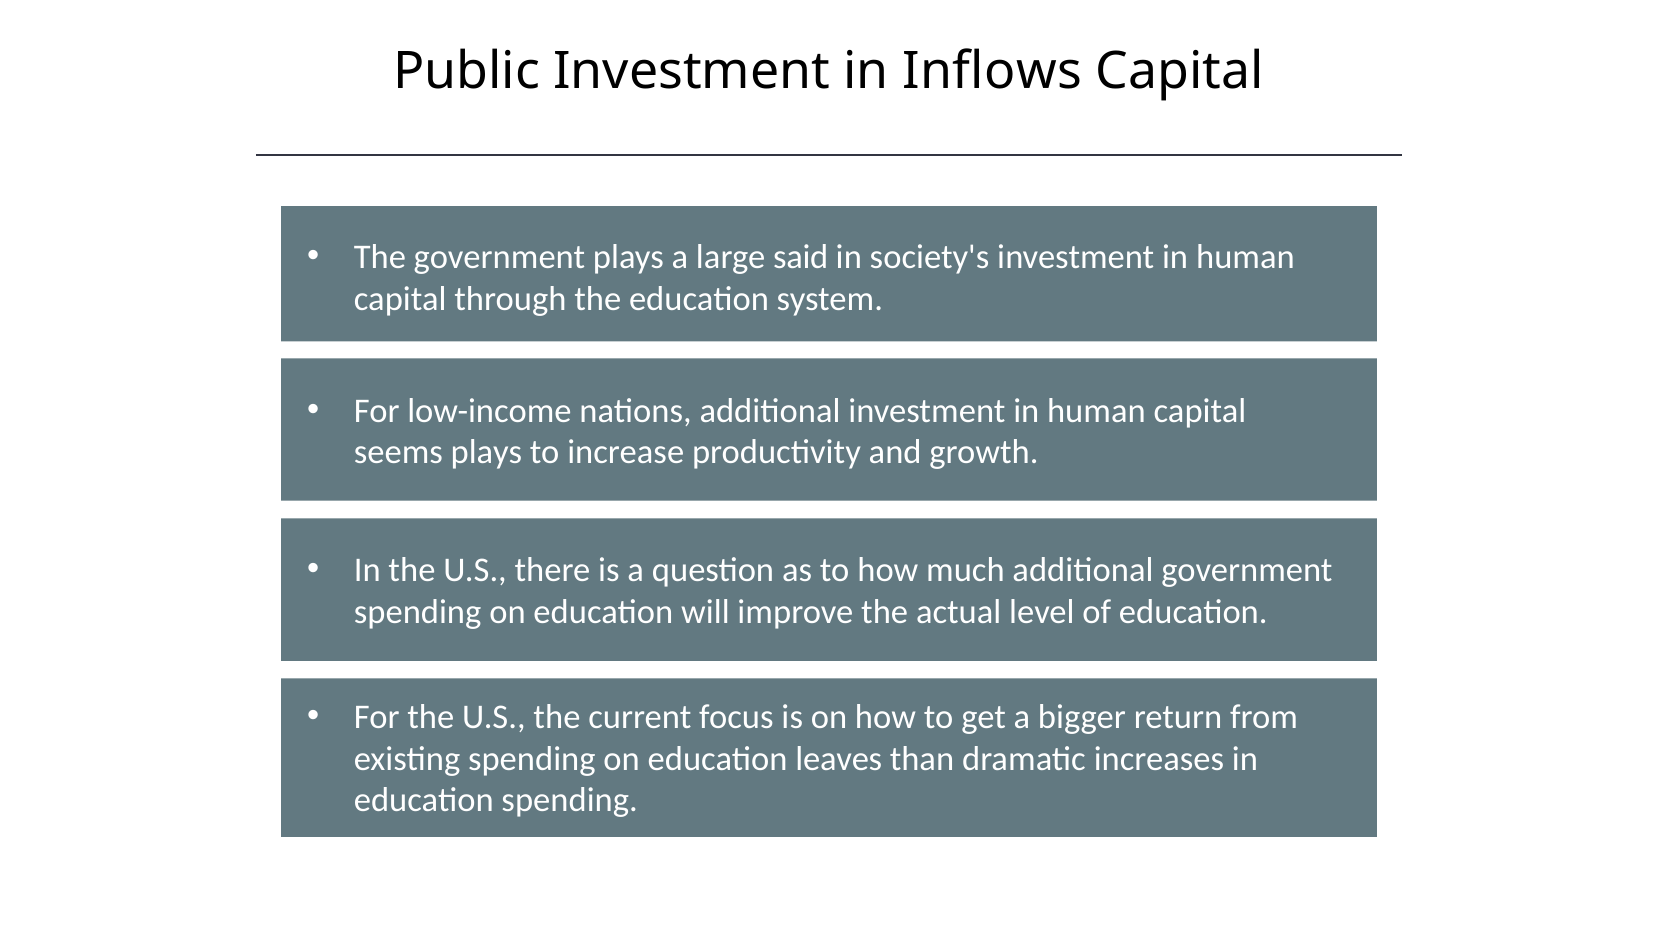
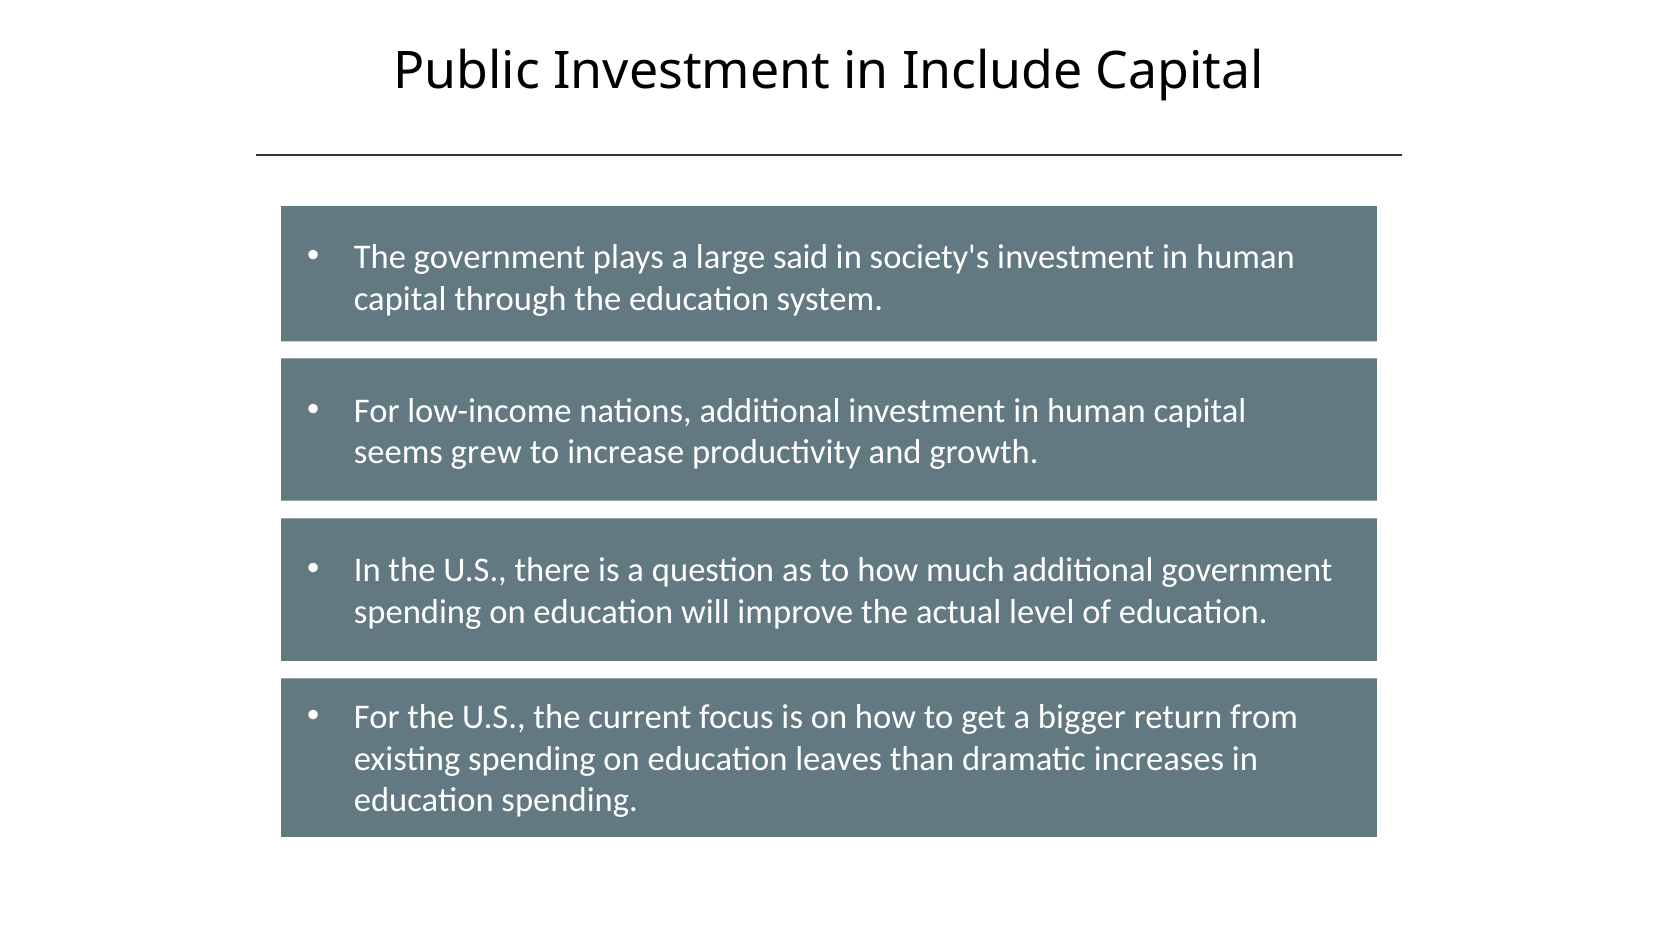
Inflows: Inflows -> Include
seems plays: plays -> grew
